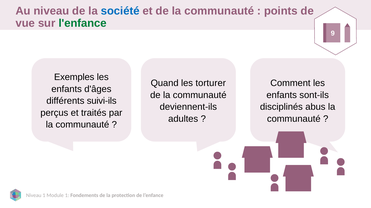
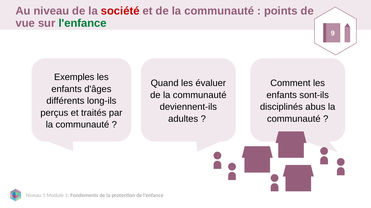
société colour: blue -> red
torturer: torturer -> évaluer
suivi-ils: suivi-ils -> long-ils
